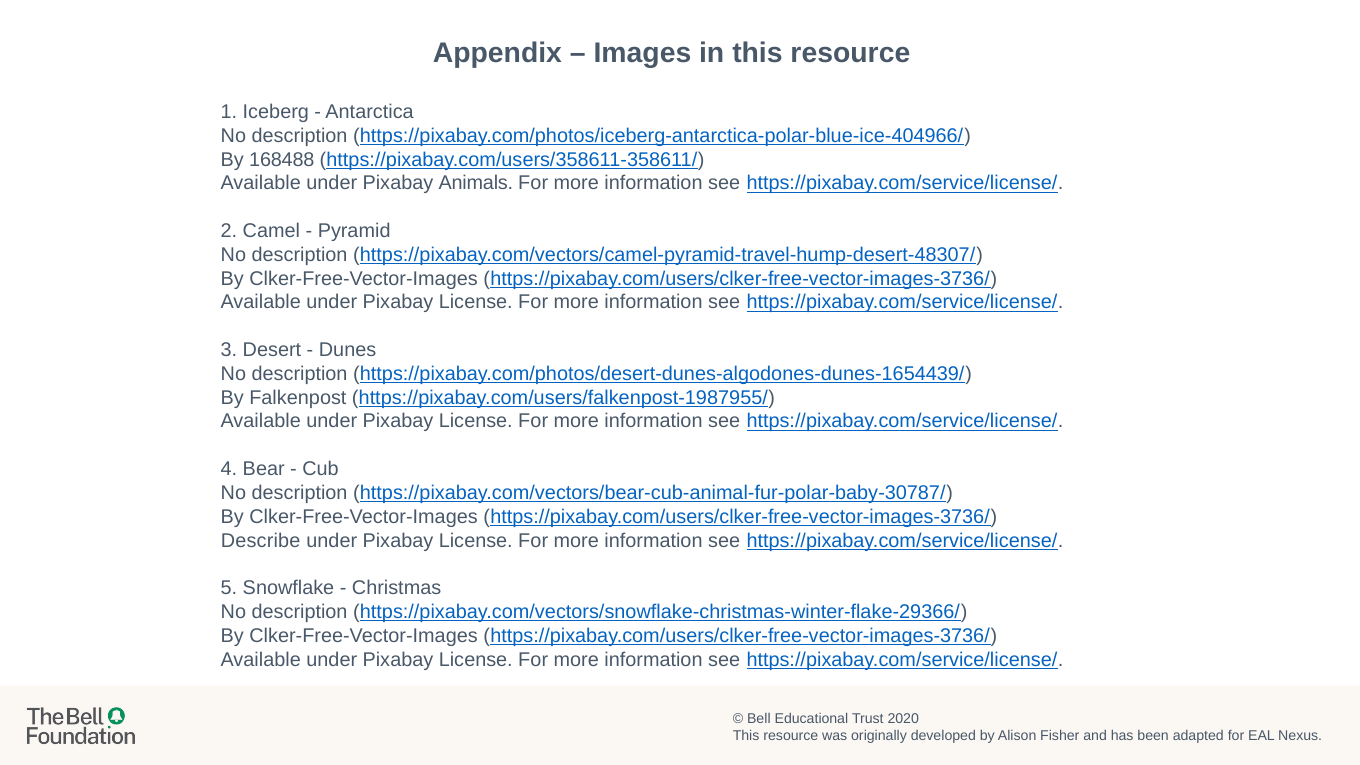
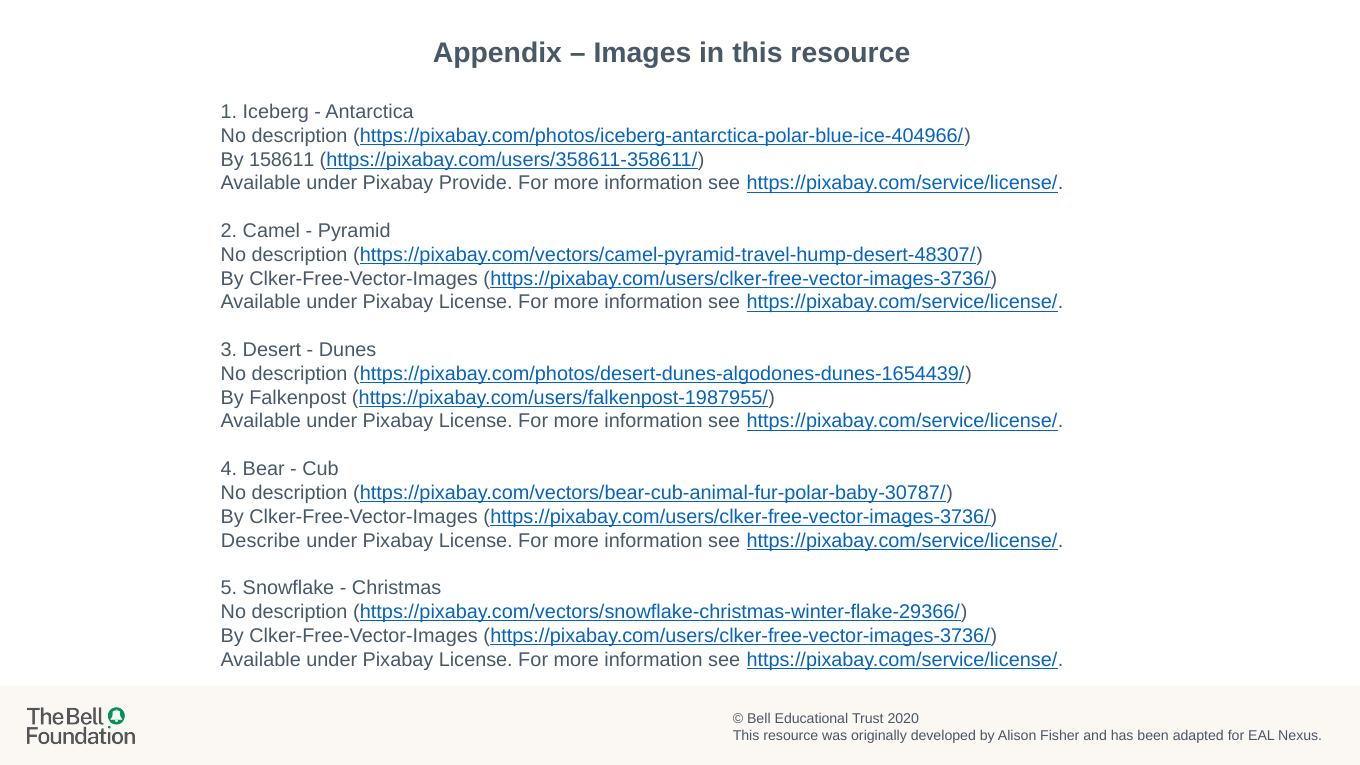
168488: 168488 -> 158611
Animals: Animals -> Provide
